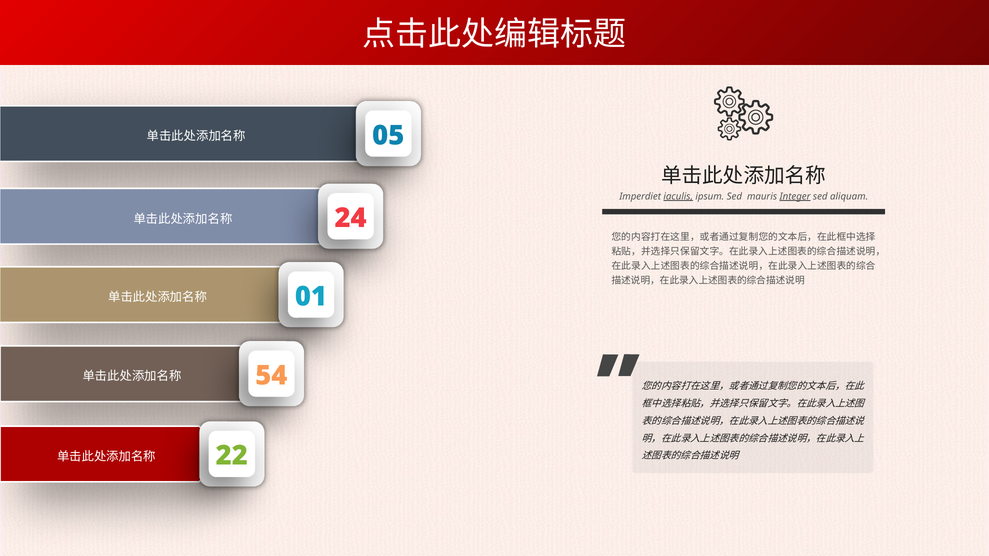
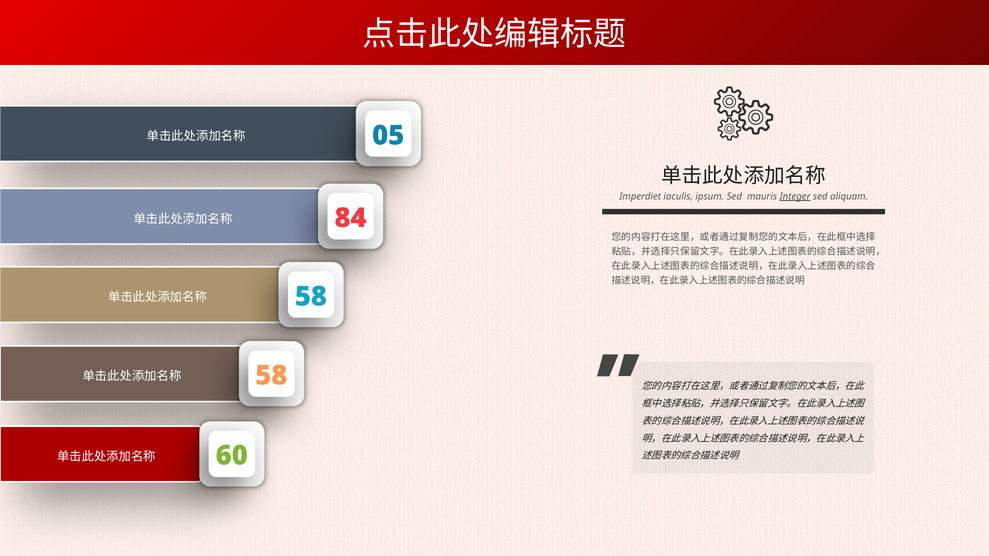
iaculis underline: present -> none
24: 24 -> 84
01 at (311, 297): 01 -> 58
54 at (271, 376): 54 -> 58
22: 22 -> 60
